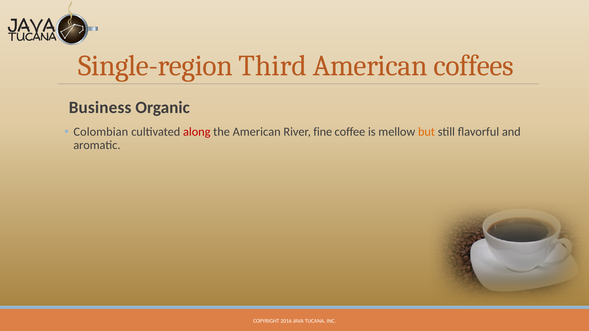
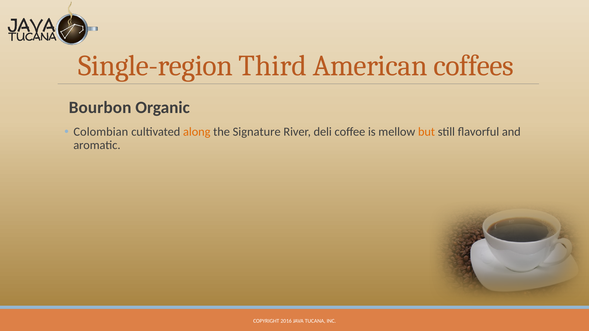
Business: Business -> Bourbon
along colour: red -> orange
the American: American -> Signature
fine: fine -> deli
